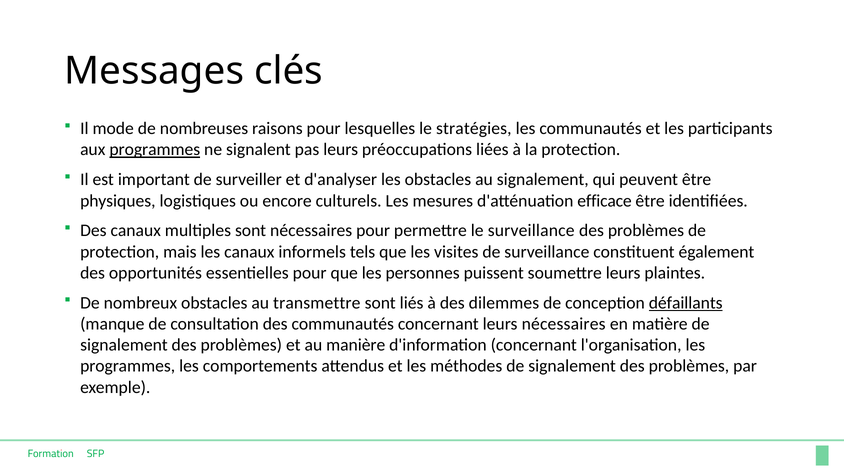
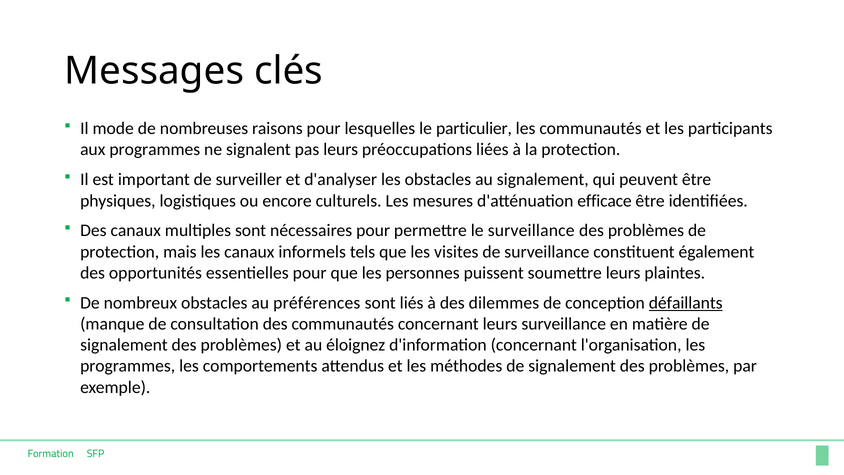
stratégies: stratégies -> particulier
programmes at (155, 150) underline: present -> none
transmettre: transmettre -> préférences
leurs nécessaires: nécessaires -> surveillance
manière: manière -> éloignez
